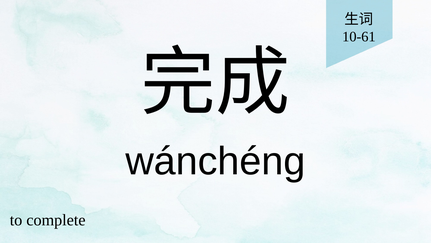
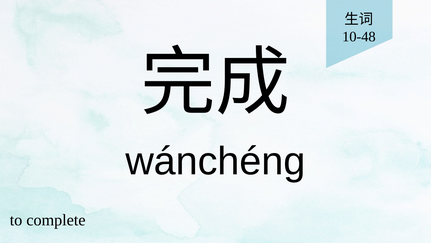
10-61: 10-61 -> 10-48
